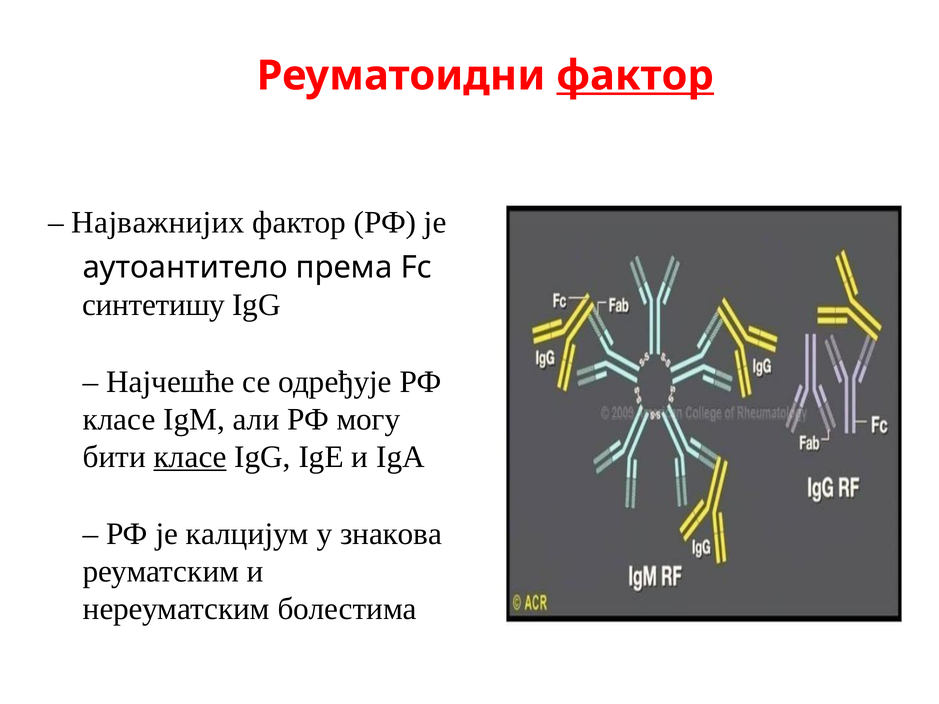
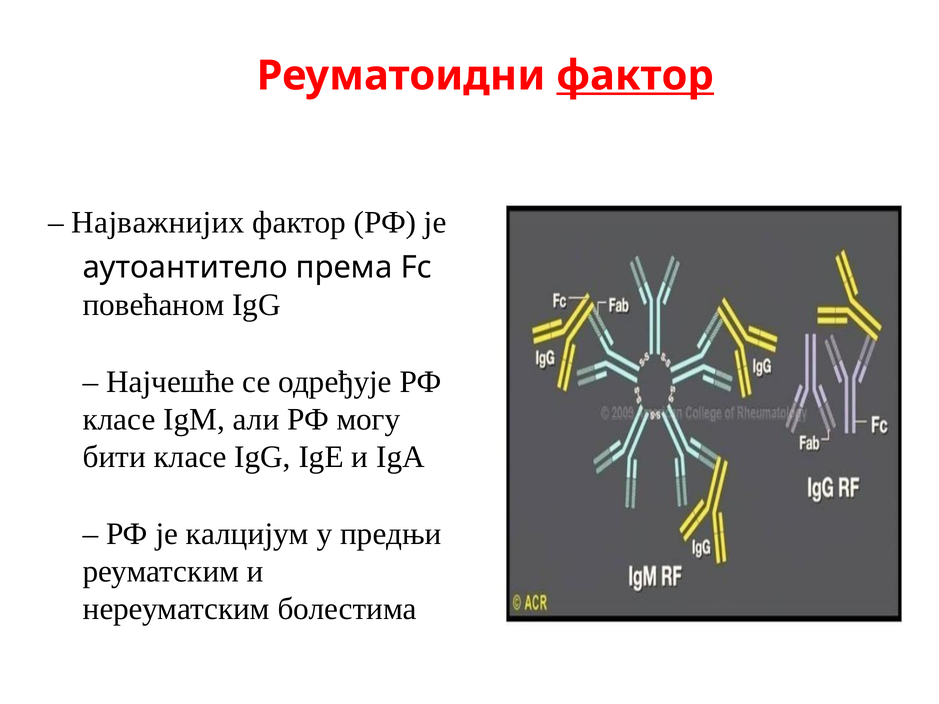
синтетишу: синтетишу -> повећаном
класе at (190, 457) underline: present -> none
знакова: знакова -> предњи
